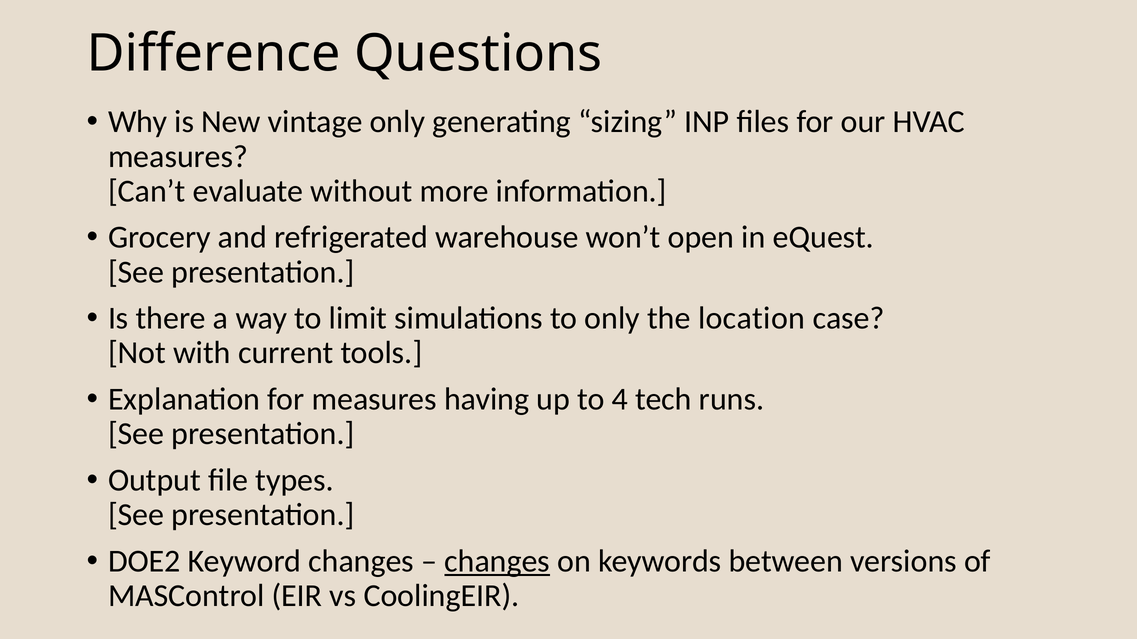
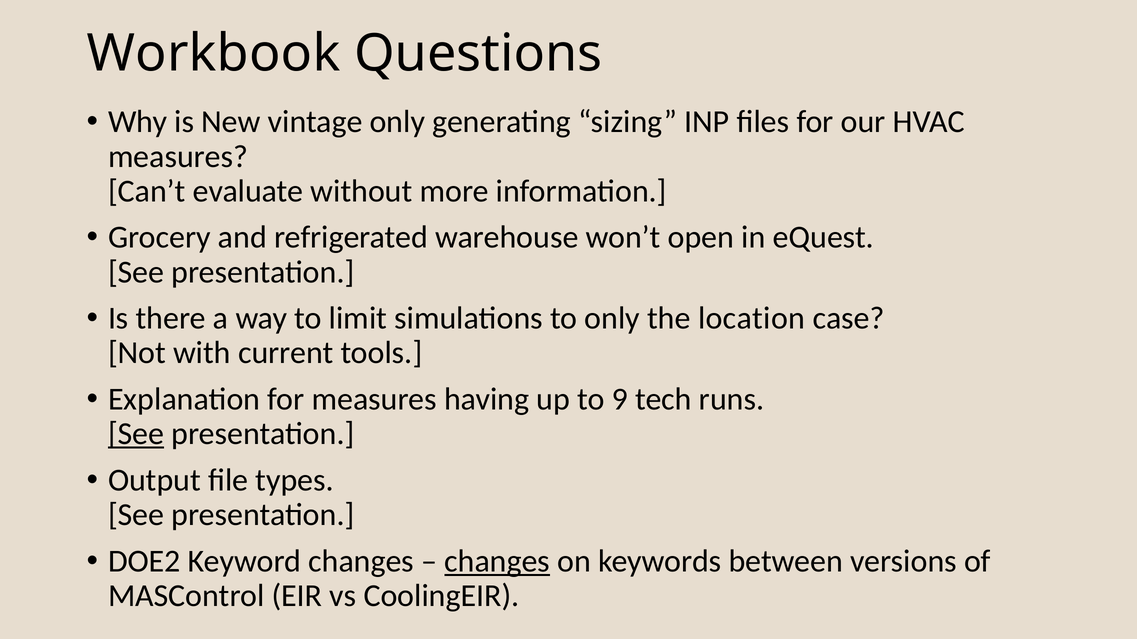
Difference: Difference -> Workbook
4: 4 -> 9
See at (136, 434) underline: none -> present
